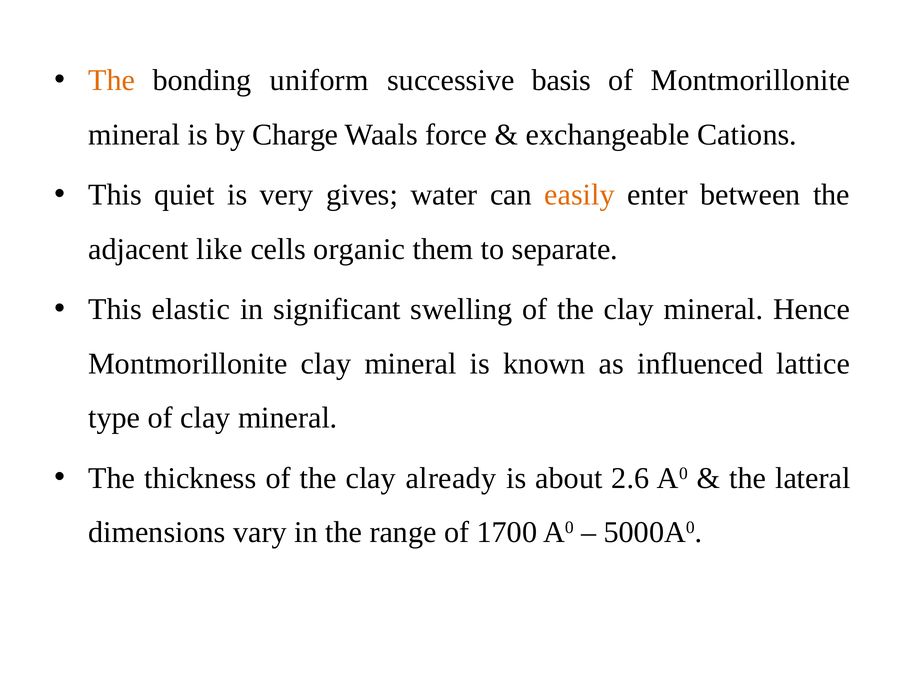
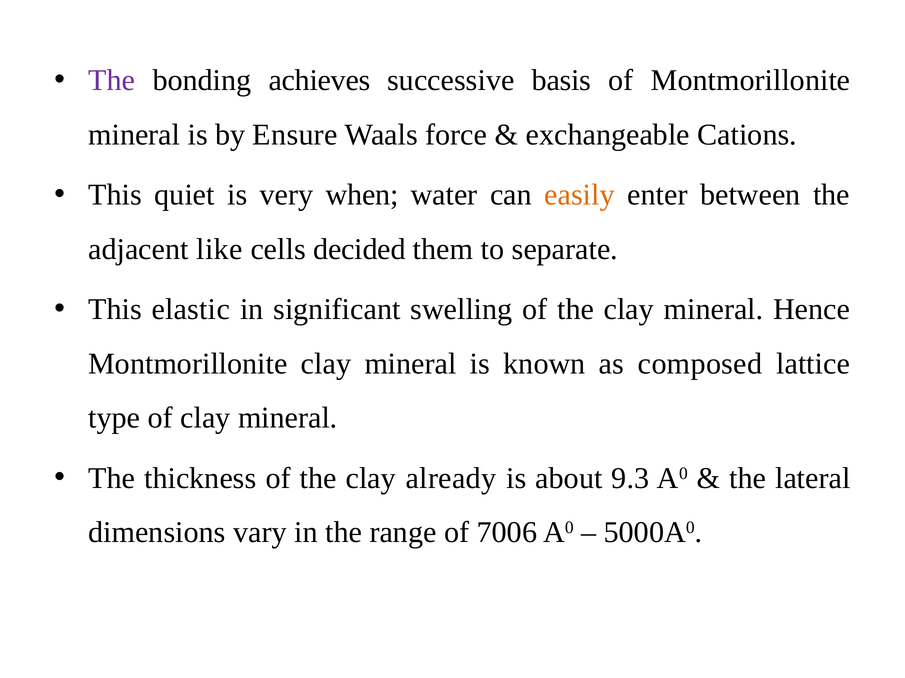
The at (112, 81) colour: orange -> purple
uniform: uniform -> achieves
Charge: Charge -> Ensure
gives: gives -> when
organic: organic -> decided
influenced: influenced -> composed
2.6: 2.6 -> 9.3
1700: 1700 -> 7006
